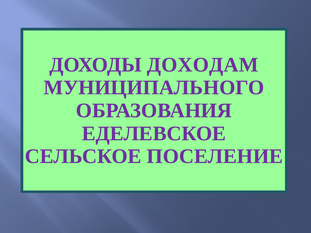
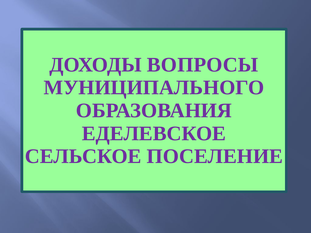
ДОХОДАМ: ДОХОДАМ -> ВОПРОСЫ
